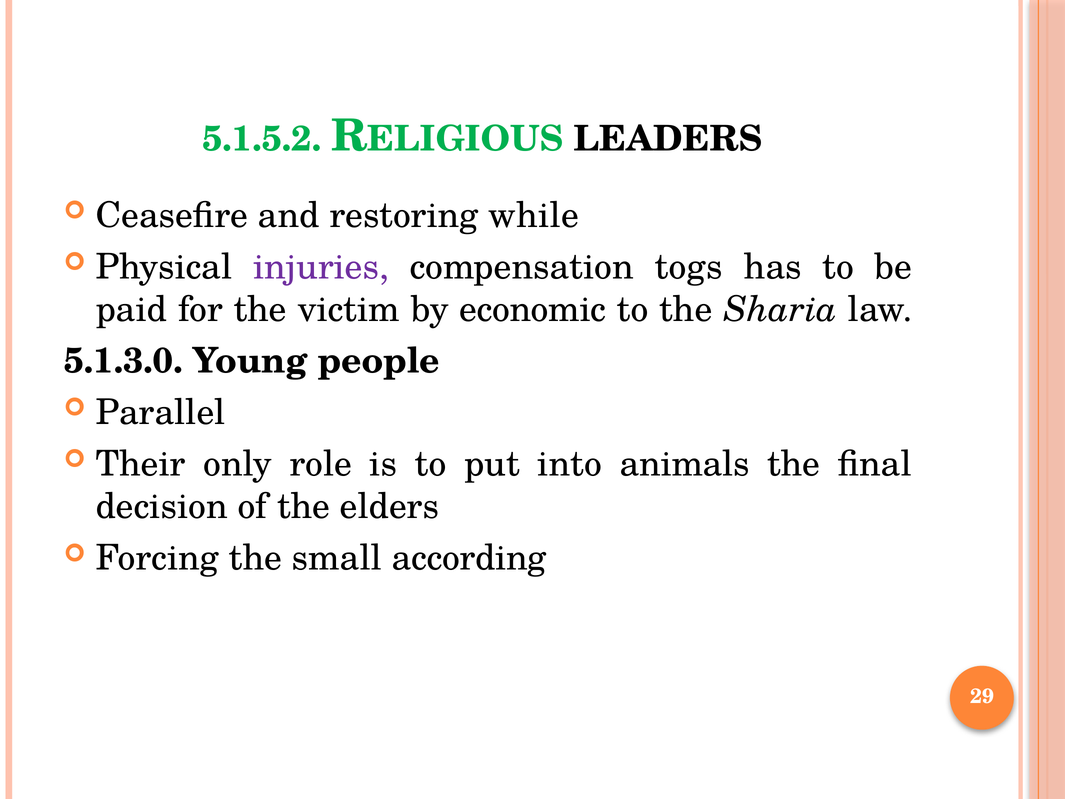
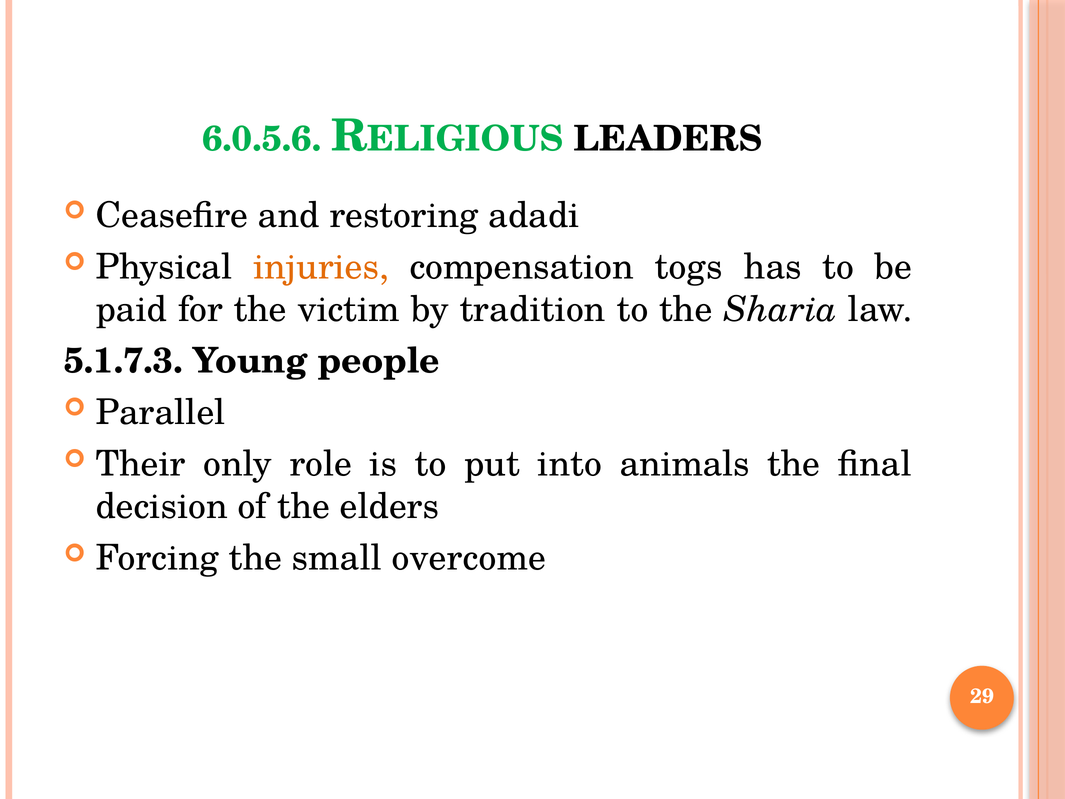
5.1.5.2: 5.1.5.2 -> 6.0.5.6
while: while -> adadi
injuries colour: purple -> orange
economic: economic -> tradition
5.1.3.0: 5.1.3.0 -> 5.1.7.3
according: according -> overcome
